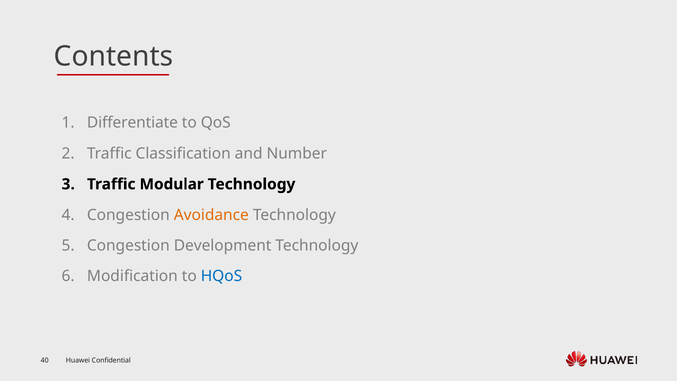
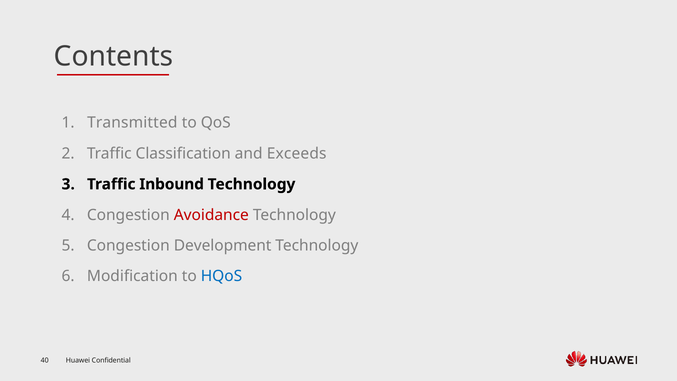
Differentiate: Differentiate -> Transmitted
Number: Number -> Exceeds
Modular: Modular -> Inbound
Avoidance colour: orange -> red
